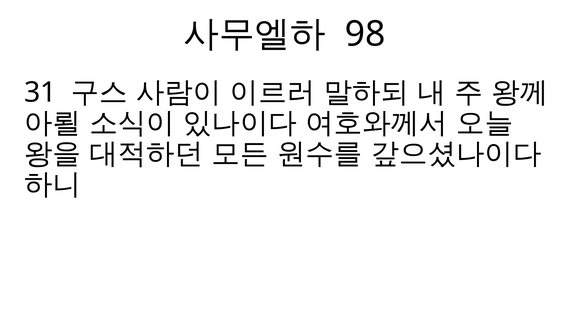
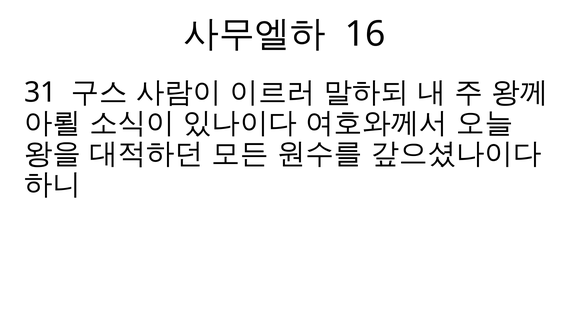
98: 98 -> 16
